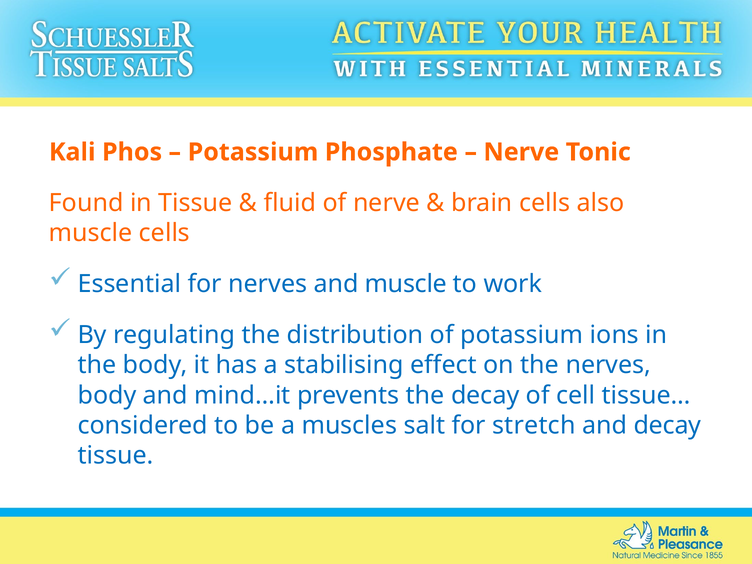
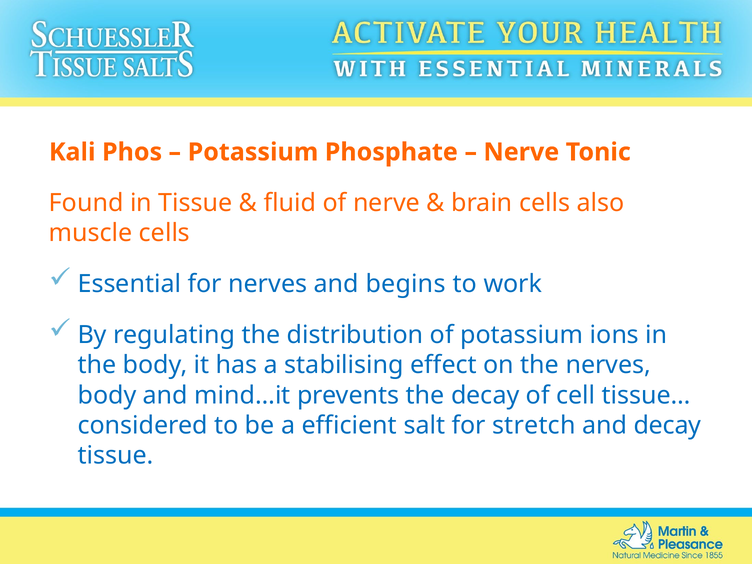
and muscle: muscle -> begins
muscles: muscles -> efficient
